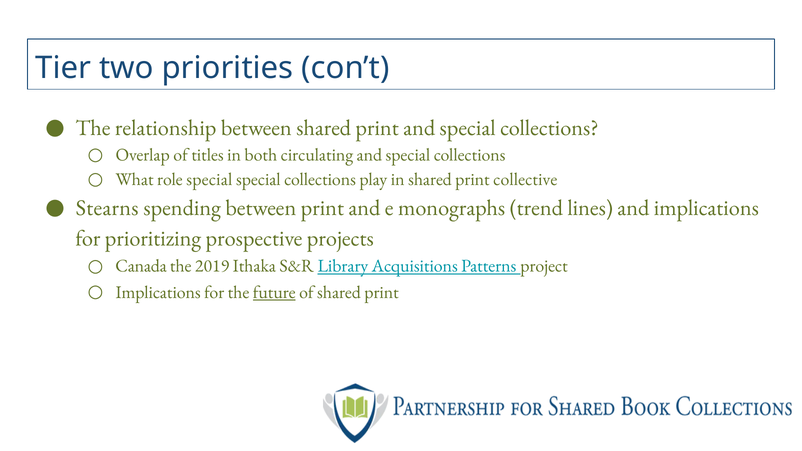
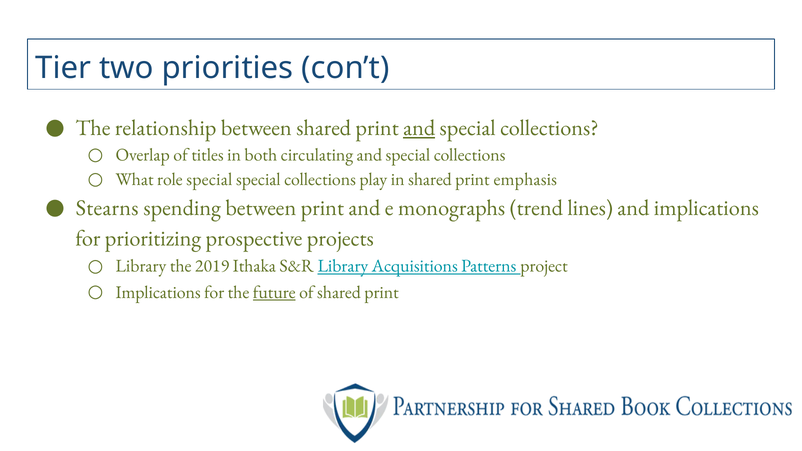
and at (419, 128) underline: none -> present
collective: collective -> emphasis
Canada at (141, 266): Canada -> Library
